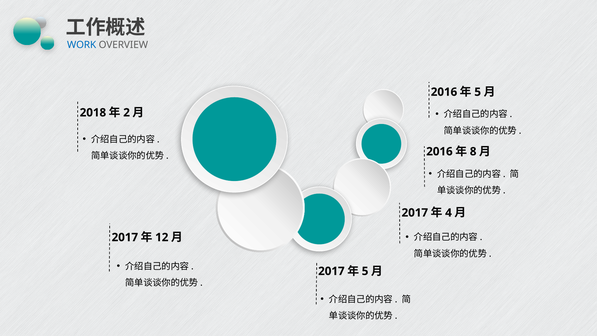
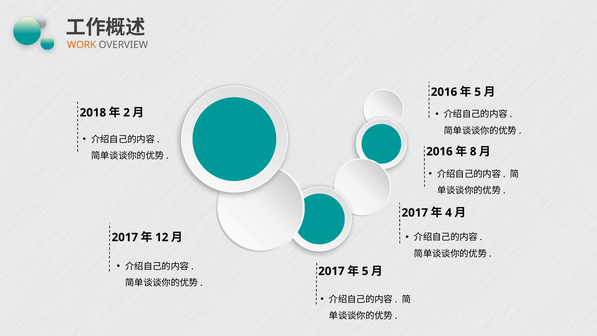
WORK colour: blue -> orange
